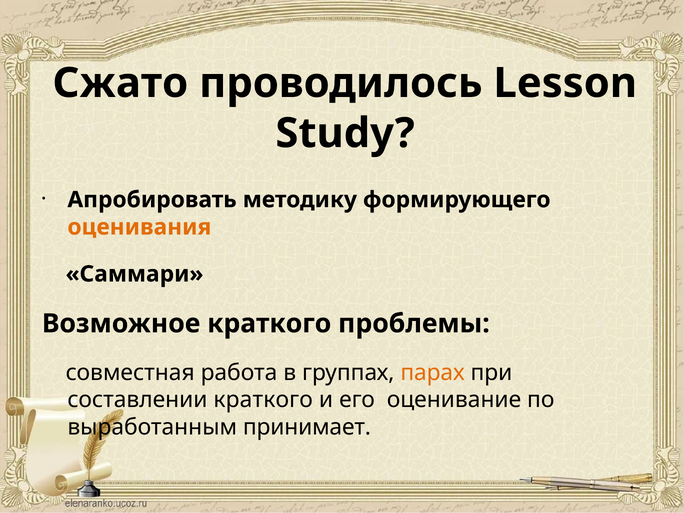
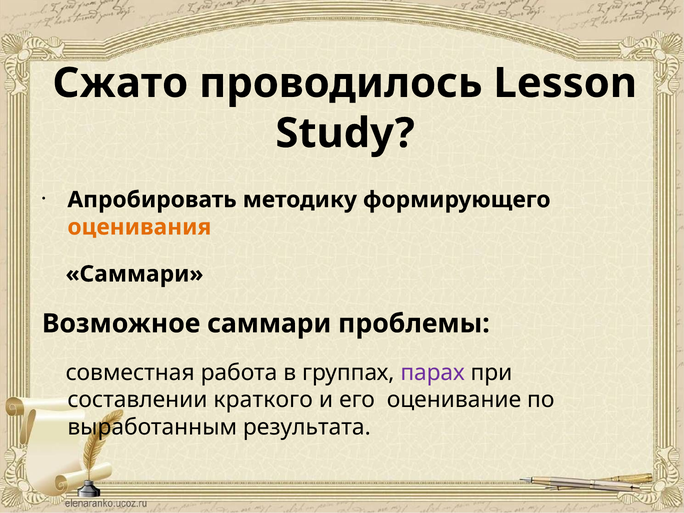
Возможное краткого: краткого -> саммари
парах colour: orange -> purple
принимает: принимает -> результата
